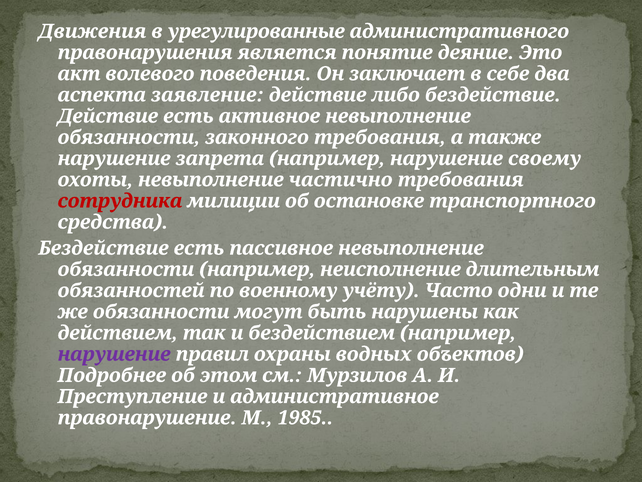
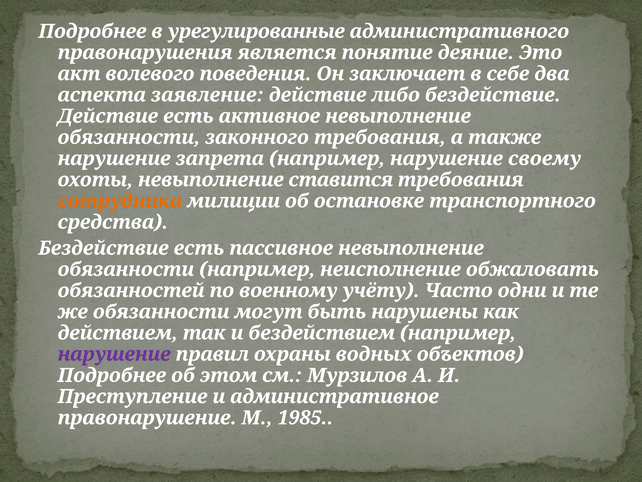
Движения at (92, 31): Движения -> Подробнее
частично: частично -> ставится
сотрудника colour: red -> orange
длительным: длительным -> обжаловать
